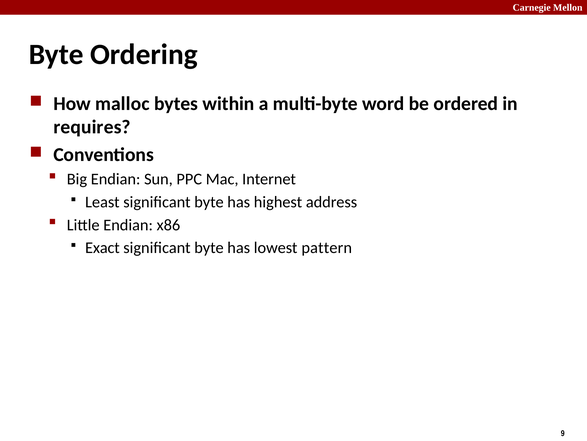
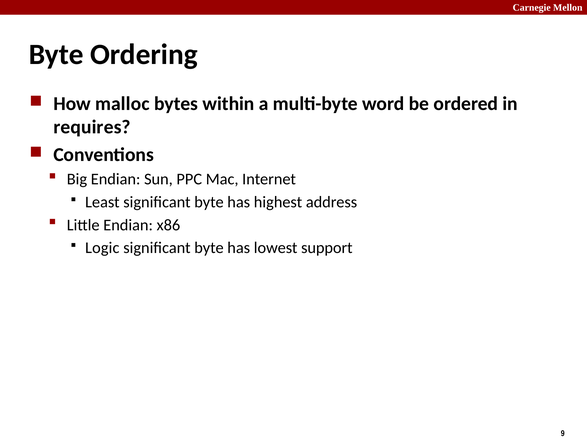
Exact: Exact -> Logic
pattern: pattern -> support
